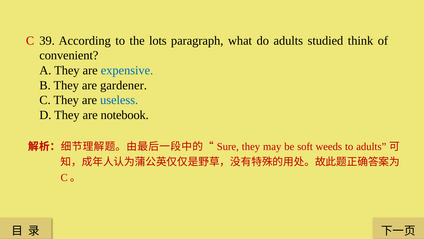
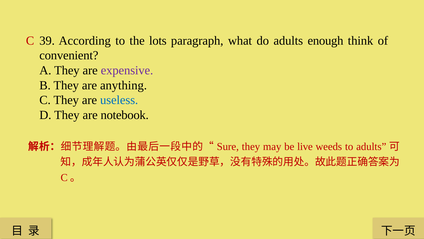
studied: studied -> enough
expensive colour: blue -> purple
gardener: gardener -> anything
soft: soft -> live
